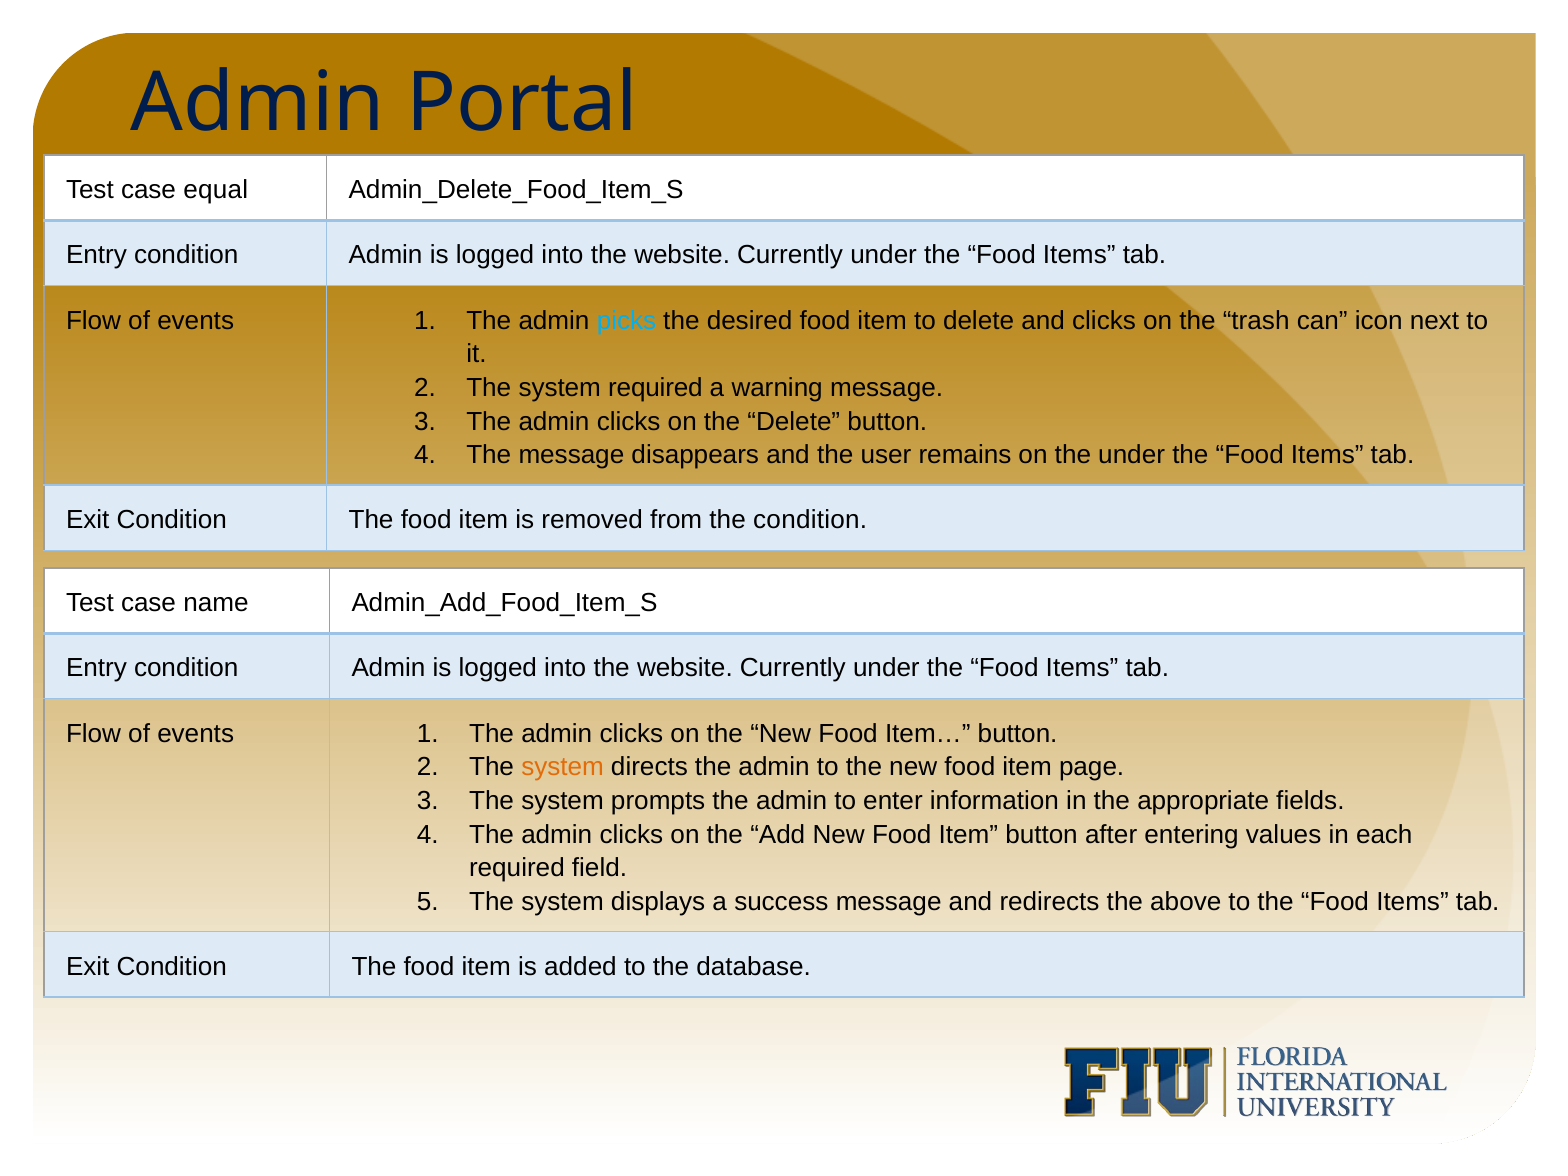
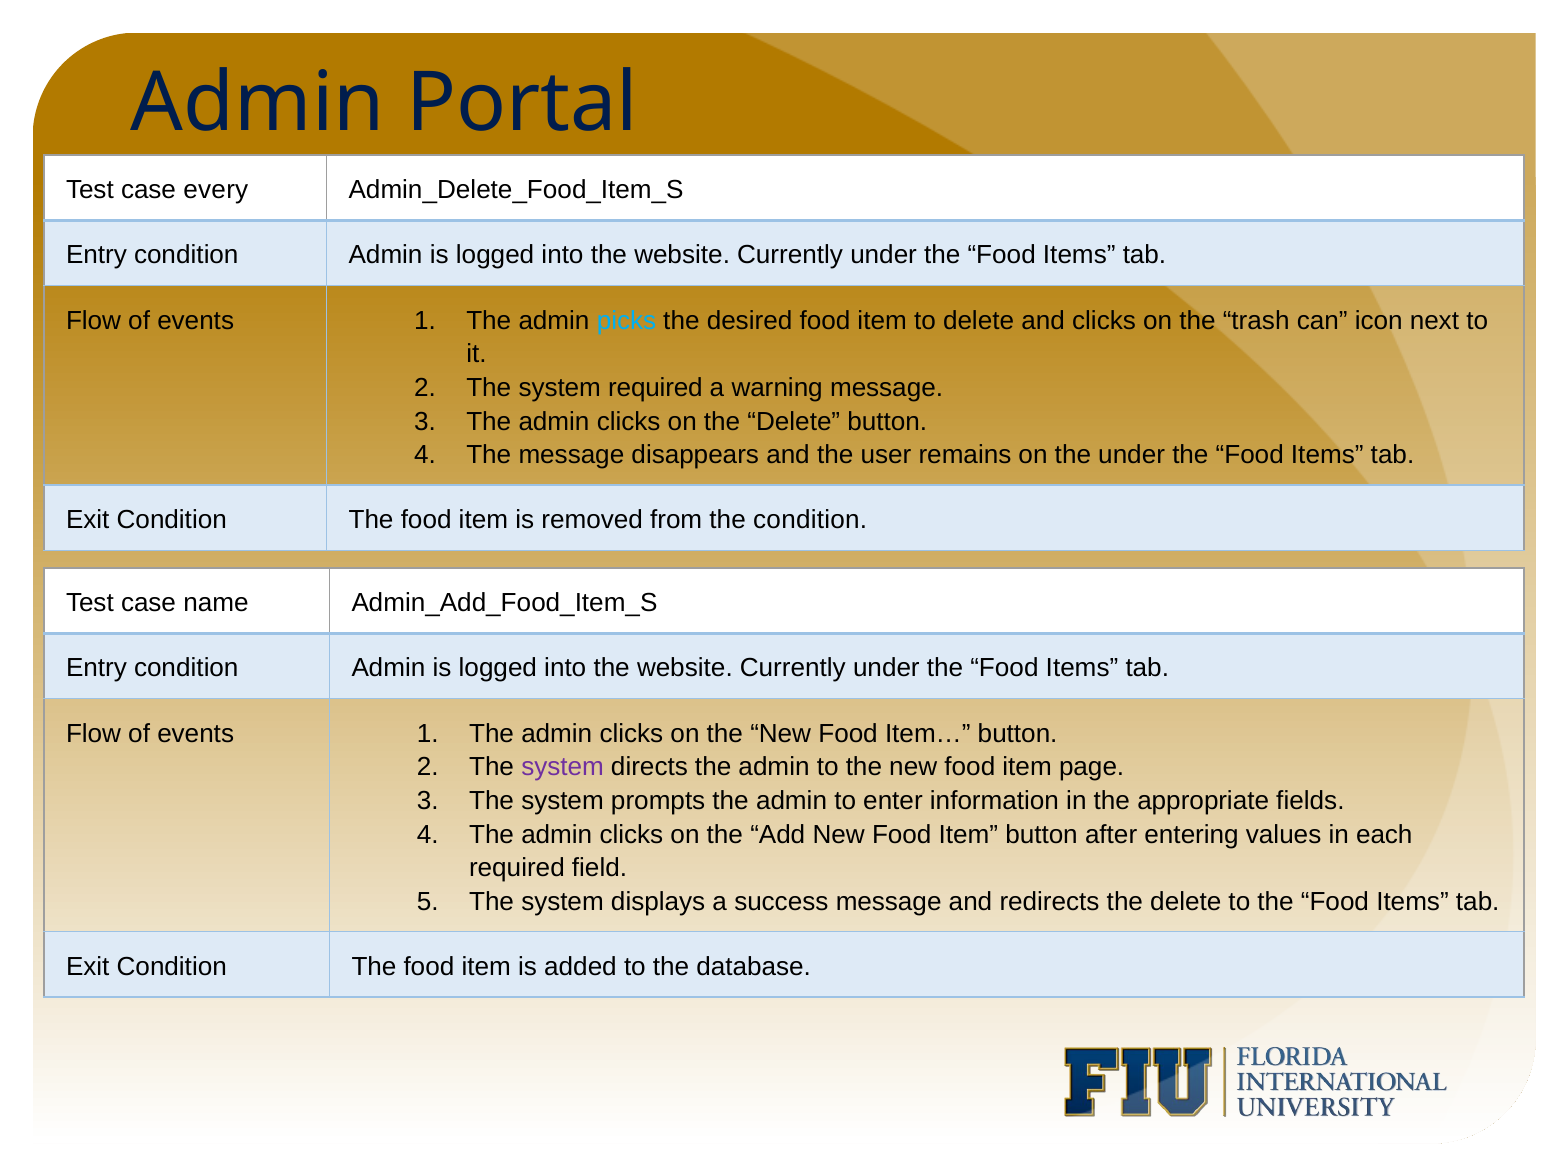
equal: equal -> every
system at (563, 767) colour: orange -> purple
redirects the above: above -> delete
